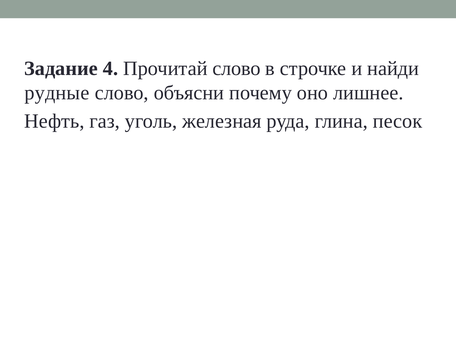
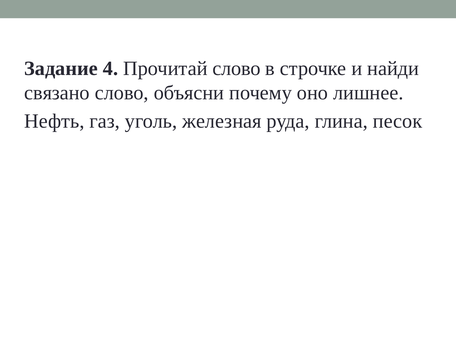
рудные: рудные -> связано
